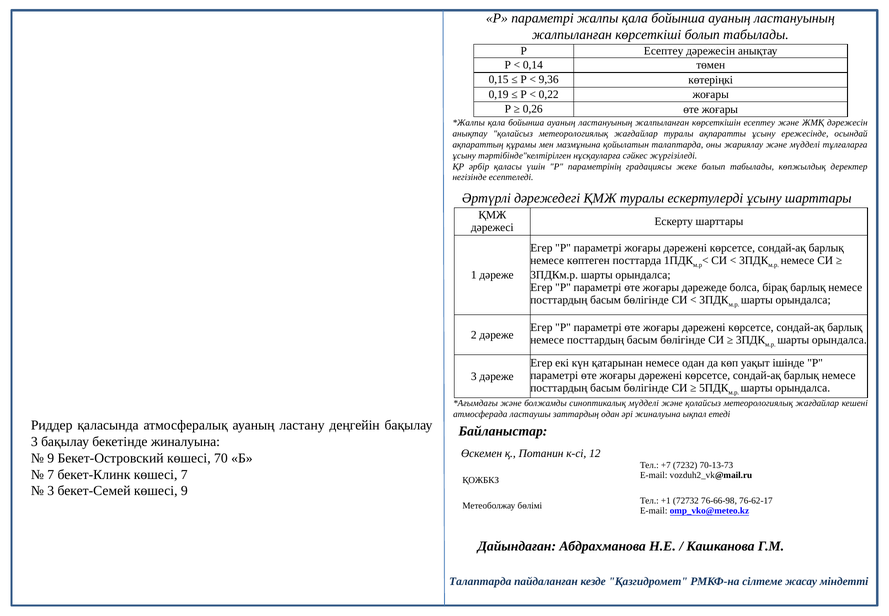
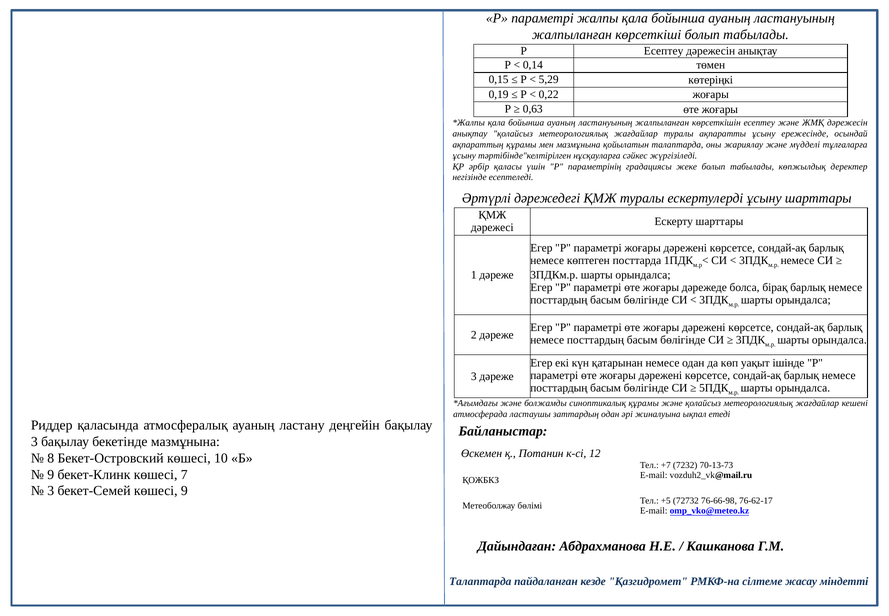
9,36: 9,36 -> 5,29
0,26: 0,26 -> 0,63
синоптикалық мүдделі: мүдделі -> құрамы
бекетінде жиналуына: жиналуына -> мазмұнына
9 at (51, 458): 9 -> 8
70: 70 -> 10
7 at (51, 474): 7 -> 9
+1: +1 -> +5
